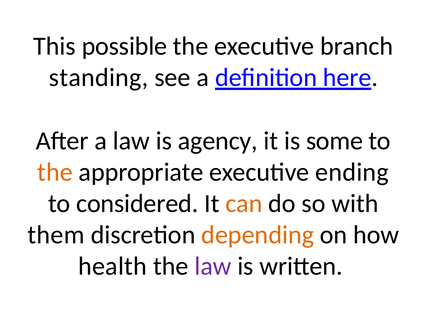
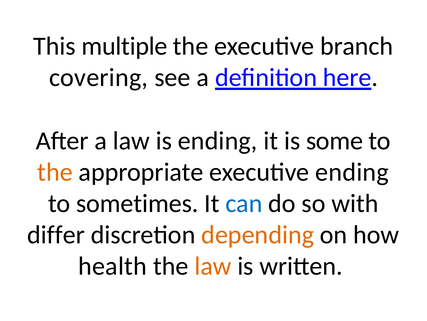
possible: possible -> multiple
standing: standing -> covering
is agency: agency -> ending
considered: considered -> sometimes
can colour: orange -> blue
them: them -> differ
law at (213, 266) colour: purple -> orange
